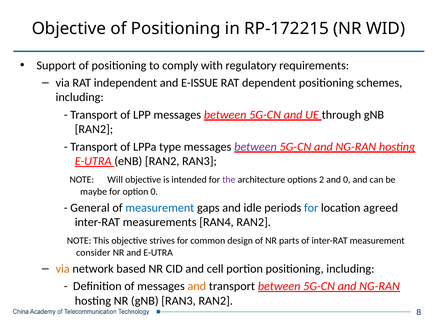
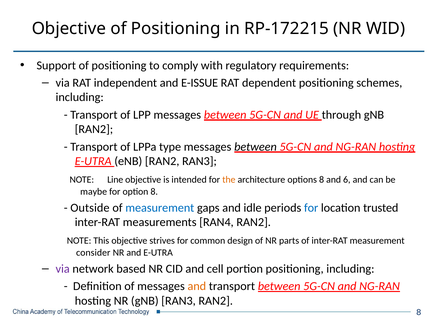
between at (255, 147) colour: purple -> black
Will: Will -> Line
the colour: purple -> orange
options 2: 2 -> 8
and 0: 0 -> 6
option 0: 0 -> 8
General: General -> Outside
agreed: agreed -> trusted
via at (63, 269) colour: orange -> purple
